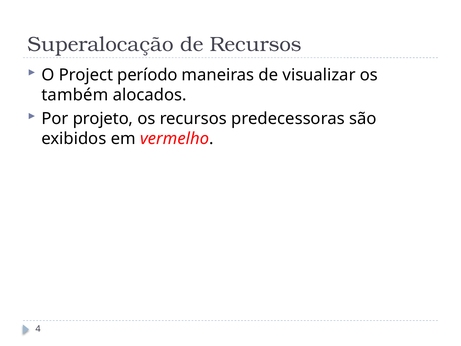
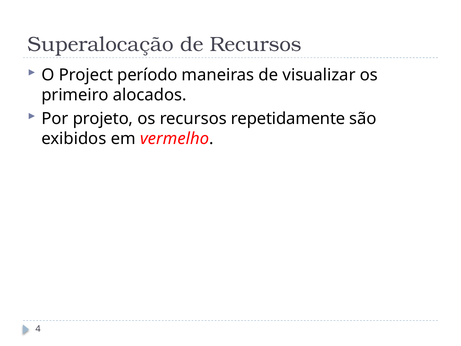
também: também -> primeiro
predecessoras: predecessoras -> repetidamente
